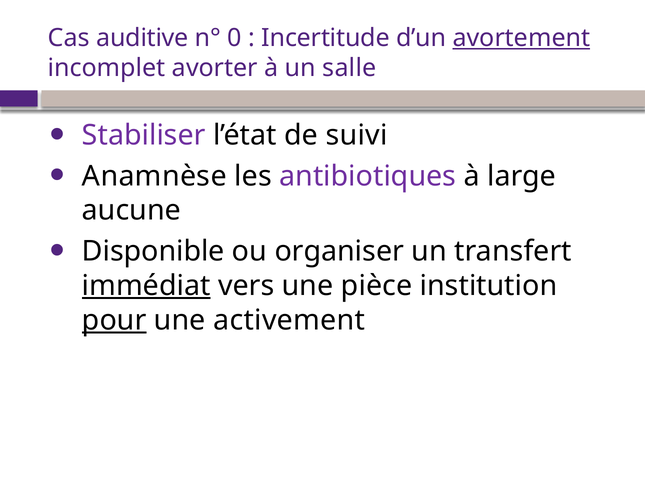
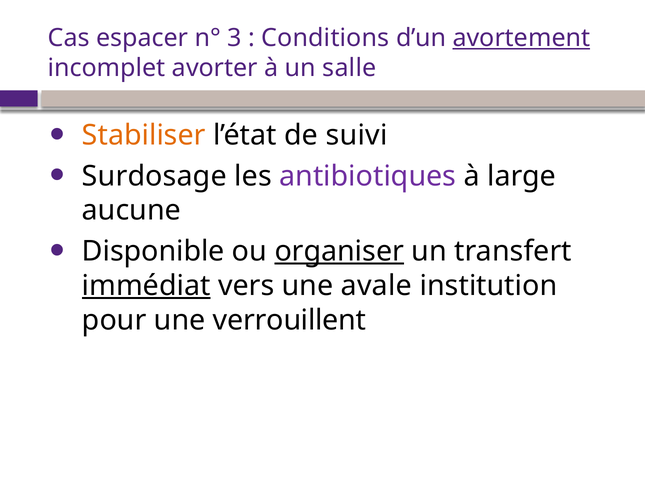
auditive: auditive -> espacer
0: 0 -> 3
Incertitude: Incertitude -> Conditions
Stabiliser colour: purple -> orange
Anamnèse: Anamnèse -> Surdosage
organiser underline: none -> present
pièce: pièce -> avale
pour underline: present -> none
activement: activement -> verrouillent
